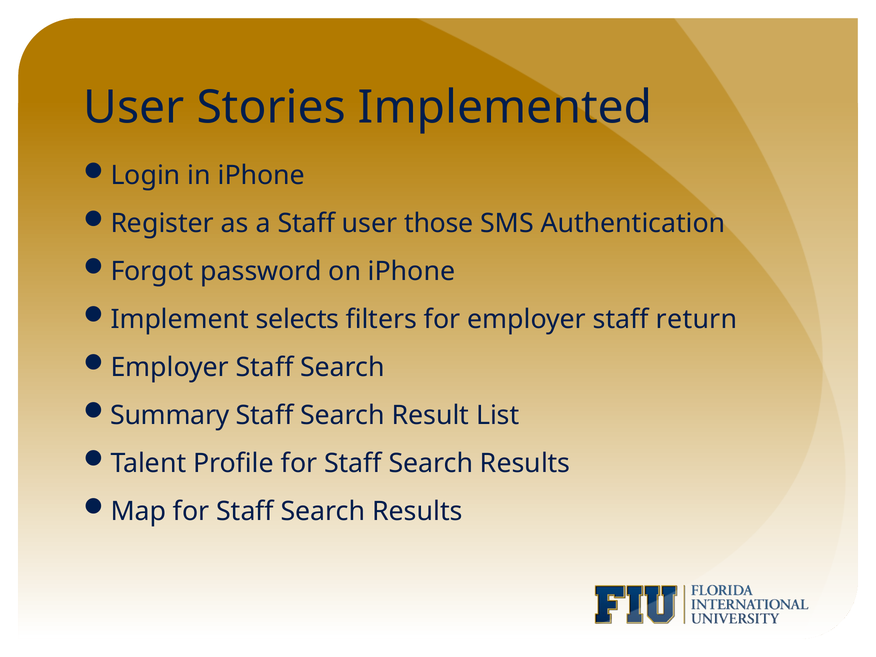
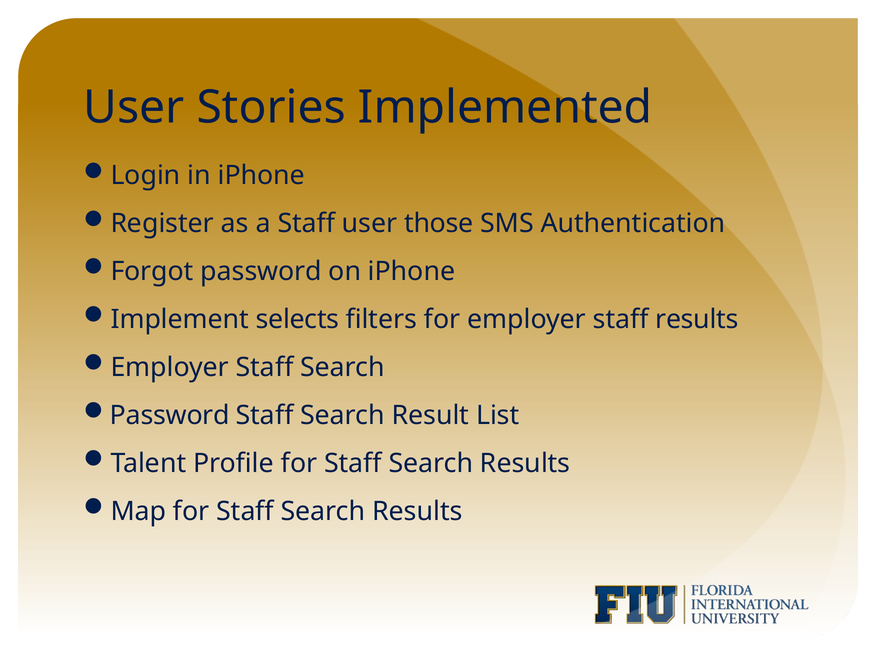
staff return: return -> results
Summary at (170, 415): Summary -> Password
